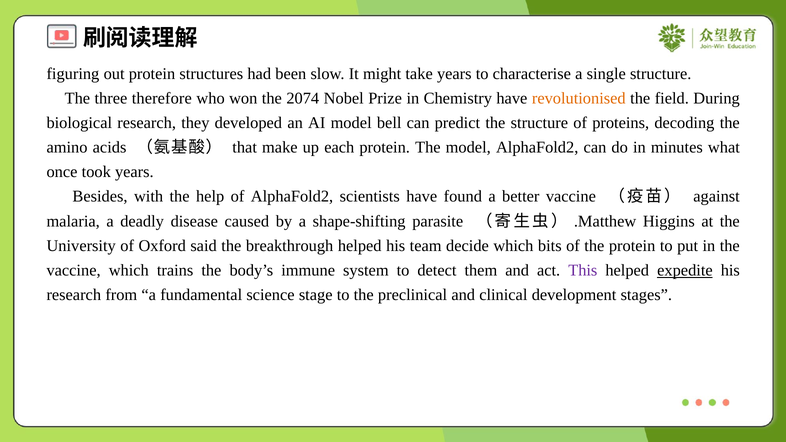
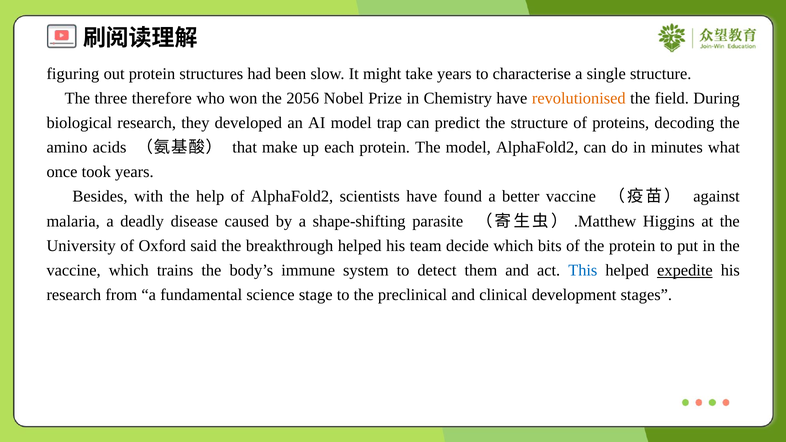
2074: 2074 -> 2056
bell: bell -> trap
This colour: purple -> blue
